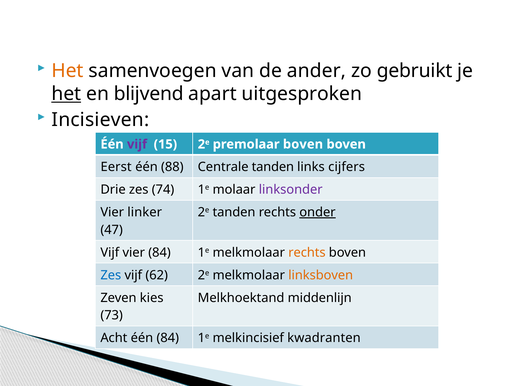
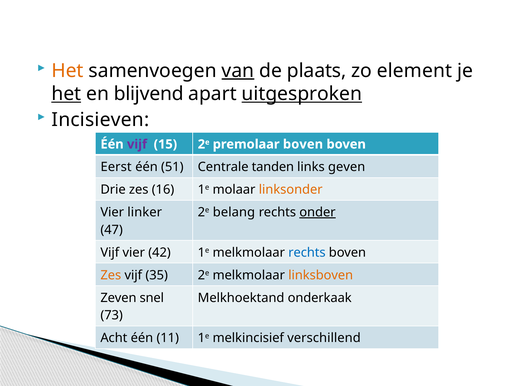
van underline: none -> present
ander: ander -> plaats
gebruikt: gebruikt -> element
uitgesproken underline: none -> present
88: 88 -> 51
cijfers: cijfers -> geven
74: 74 -> 16
linksonder colour: purple -> orange
2e tanden: tanden -> belang
vier 84: 84 -> 42
rechts at (307, 253) colour: orange -> blue
Zes at (111, 275) colour: blue -> orange
62: 62 -> 35
kies: kies -> snel
middenlijn: middenlijn -> onderkaak
één 84: 84 -> 11
kwadranten: kwadranten -> verschillend
